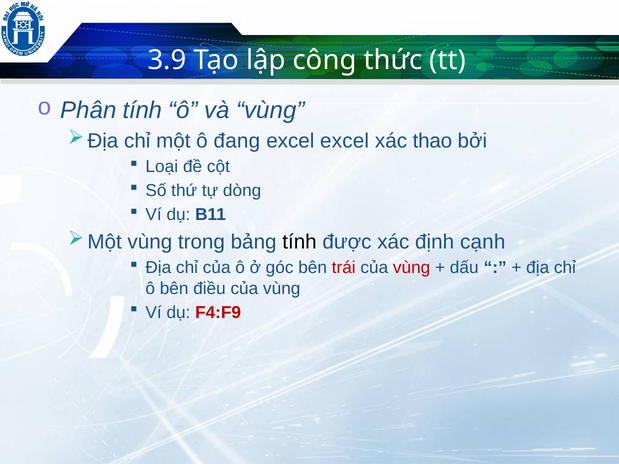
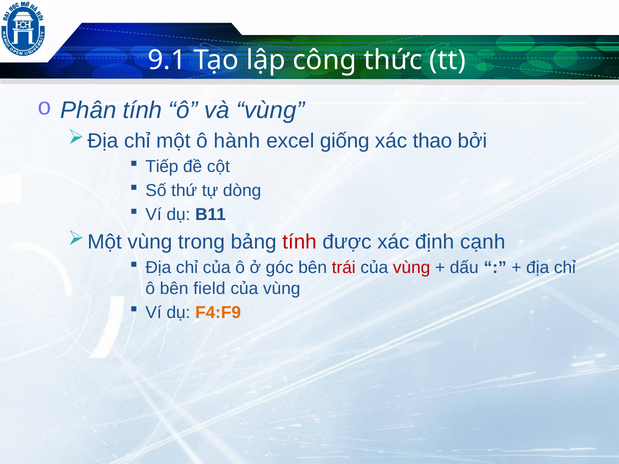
3.9: 3.9 -> 9.1
đang: đang -> hành
excel excel: excel -> giống
Loại: Loại -> Tiếp
tính at (300, 242) colour: black -> red
điều: điều -> field
F4:F9 colour: red -> orange
